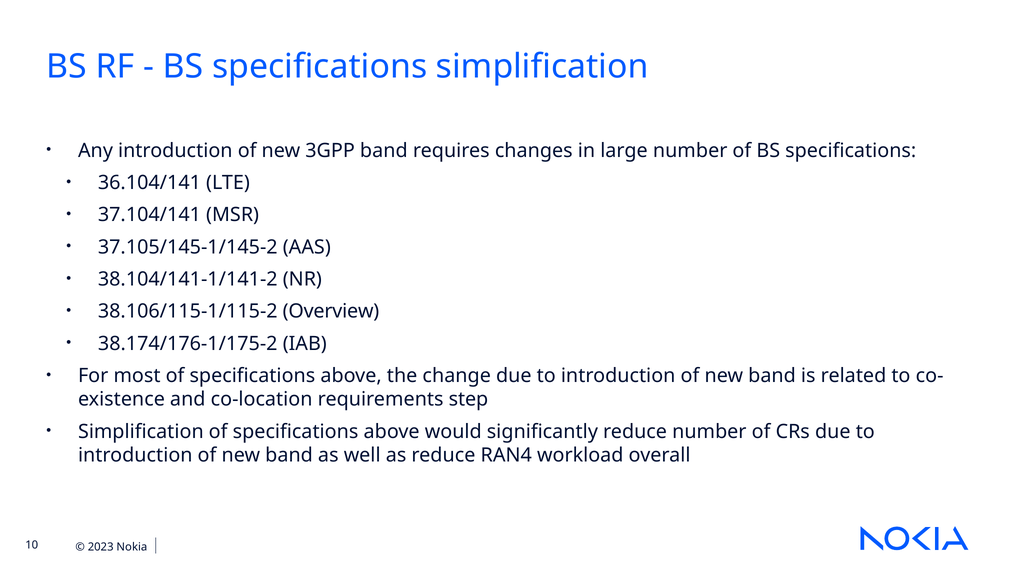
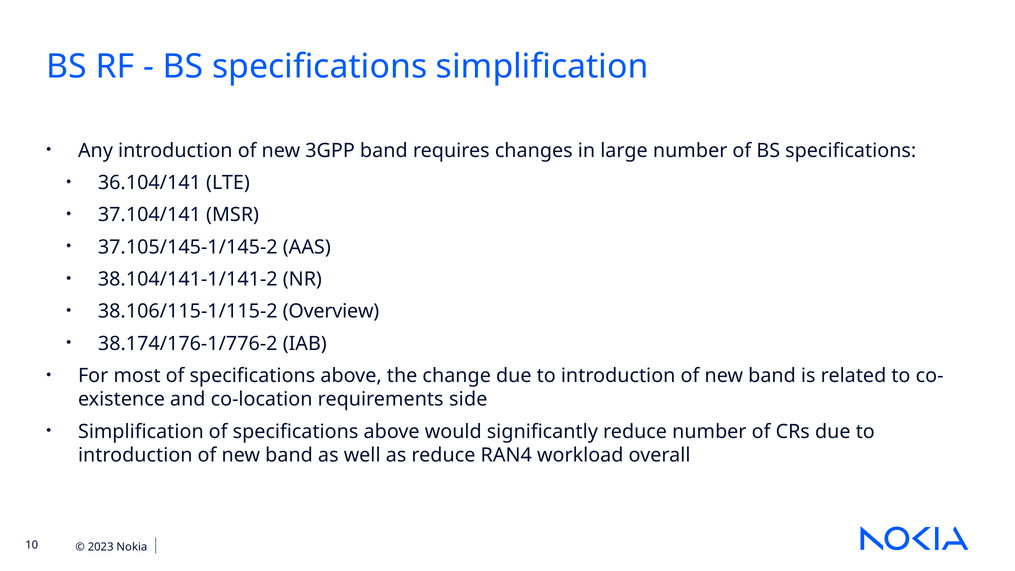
38.174/176-1/175-2: 38.174/176-1/175-2 -> 38.174/176-1/776-2
step: step -> side
